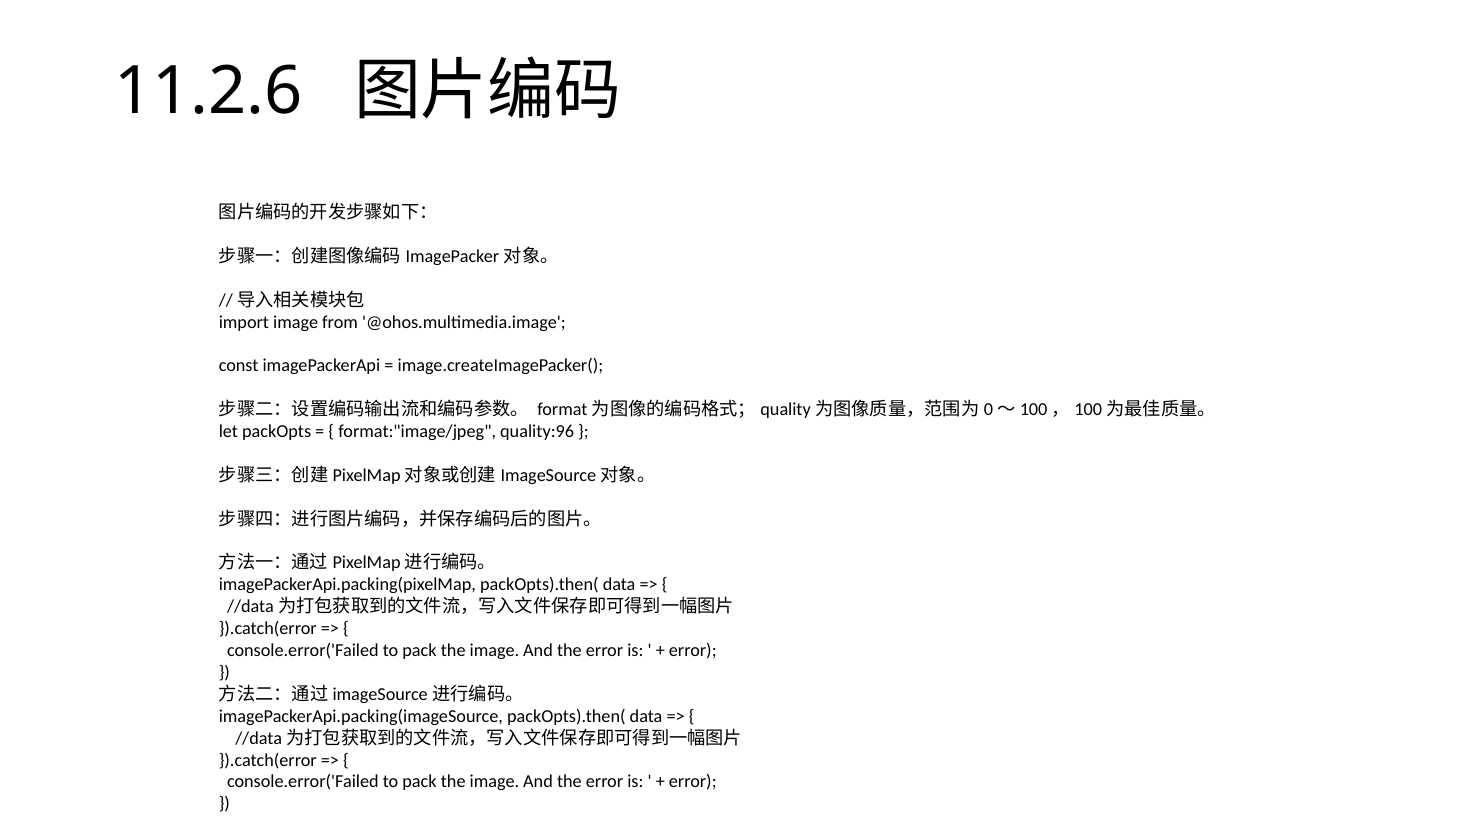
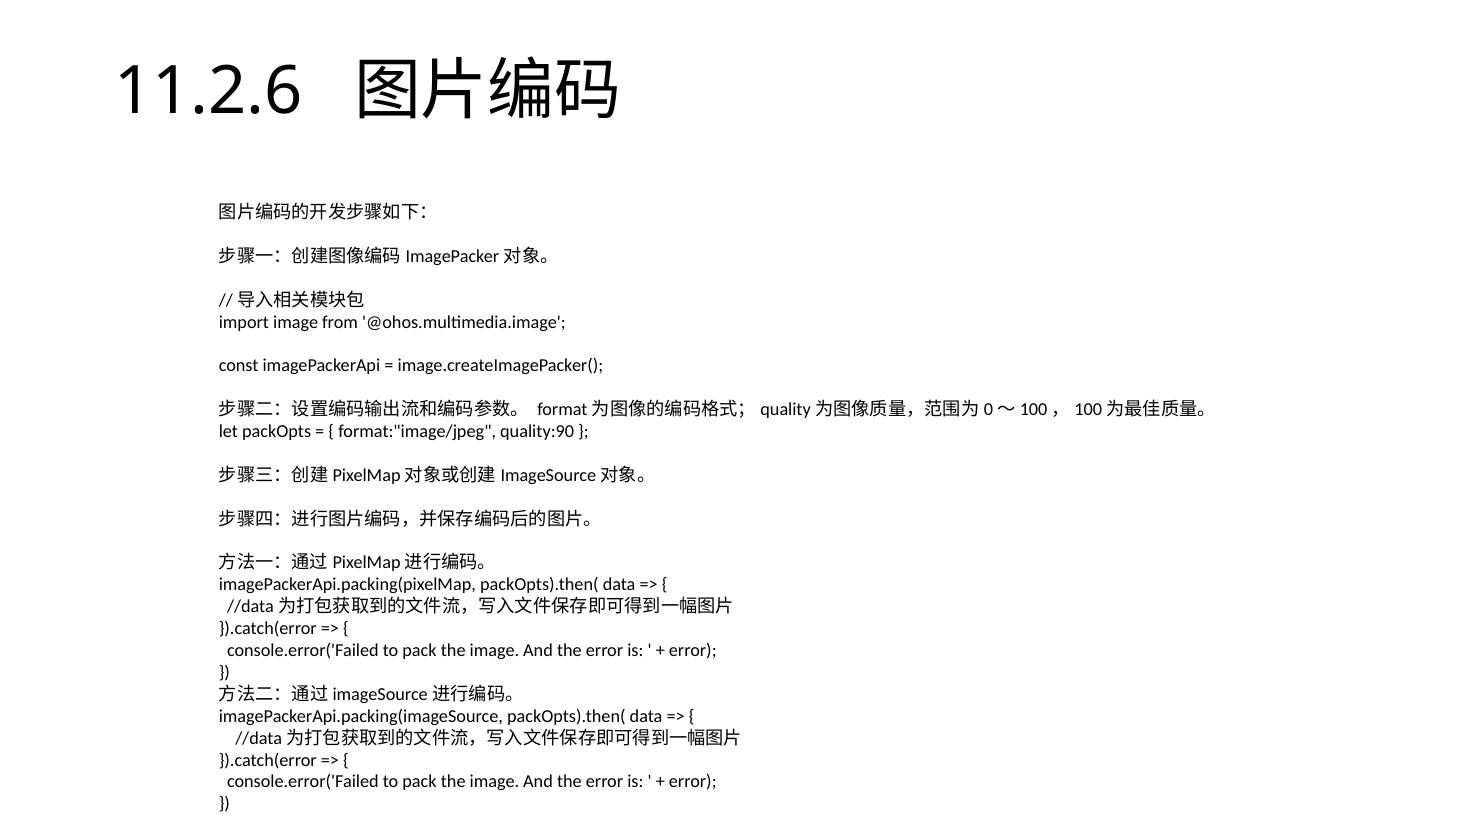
quality:96: quality:96 -> quality:90
